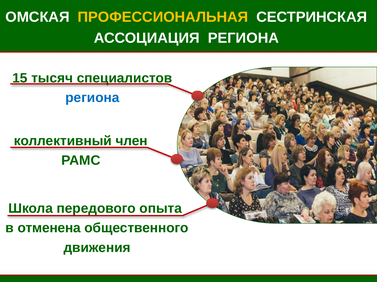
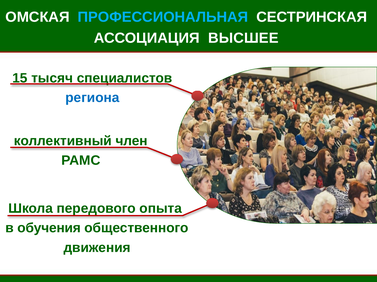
ПРОФЕССИОНАЛЬНАЯ colour: yellow -> light blue
АССОЦИАЦИЯ РЕГИОНА: РЕГИОНА -> ВЫСШЕЕ
отменена: отменена -> обучения
